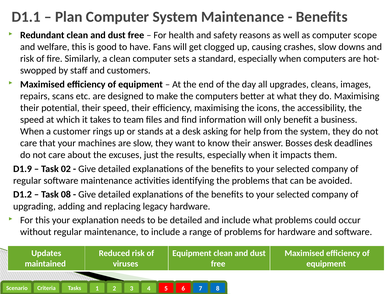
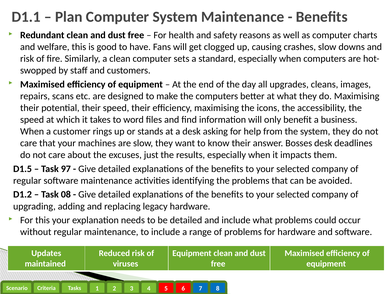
scope: scope -> charts
team: team -> word
D1.9: D1.9 -> D1.5
02: 02 -> 97
